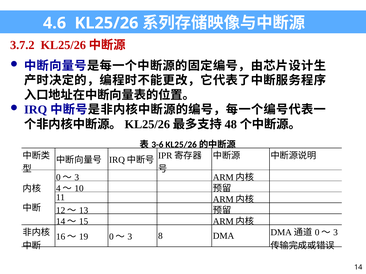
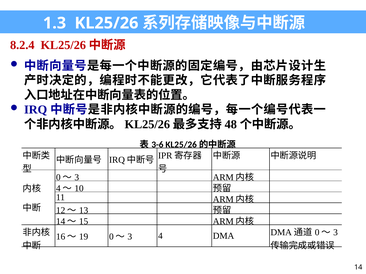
4.6: 4.6 -> 1.3
3.7.2: 3.7.2 -> 8.2.4
8: 8 -> 4
